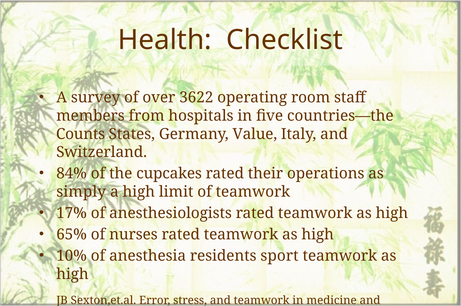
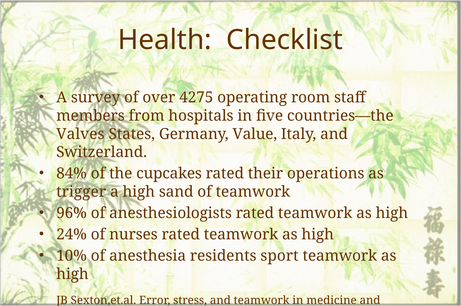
3622: 3622 -> 4275
Counts: Counts -> Valves
simply: simply -> trigger
limit: limit -> sand
17%: 17% -> 96%
65%: 65% -> 24%
